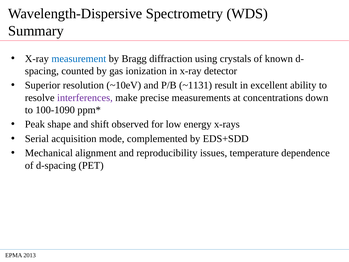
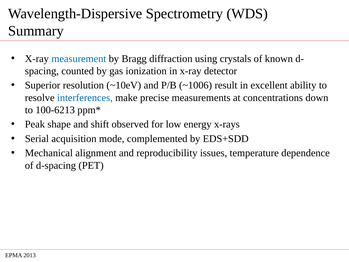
~1131: ~1131 -> ~1006
interferences colour: purple -> blue
100-1090: 100-1090 -> 100-6213
